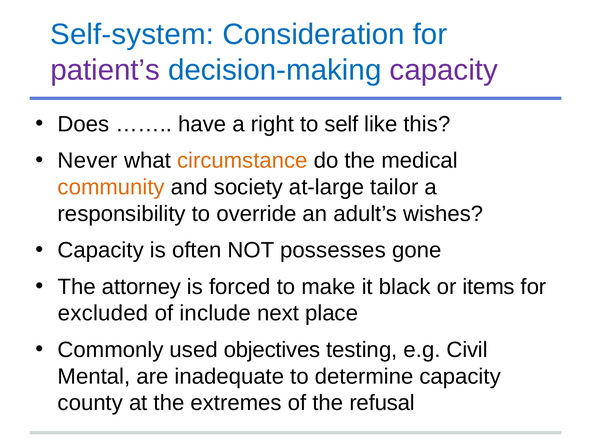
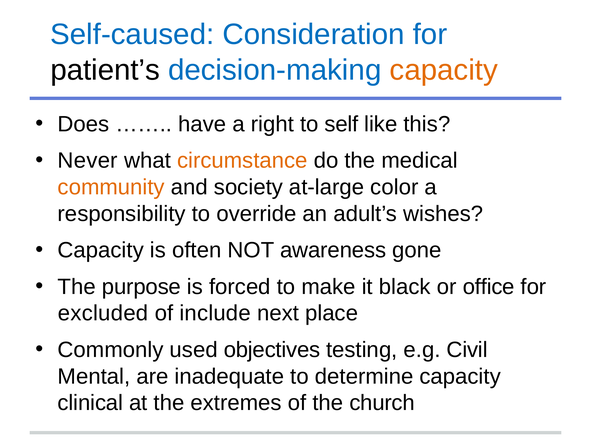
Self-system: Self-system -> Self-caused
patient’s colour: purple -> black
capacity at (444, 70) colour: purple -> orange
tailor: tailor -> color
possesses: possesses -> awareness
attorney: attorney -> purpose
items: items -> office
county: county -> clinical
refusal: refusal -> church
